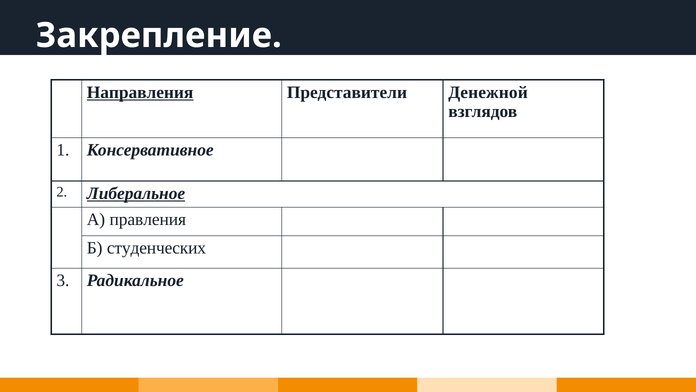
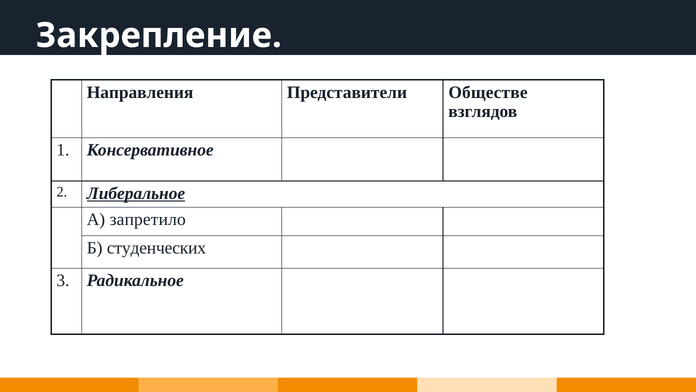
Направления underline: present -> none
Денежной: Денежной -> Обществе
правления: правления -> запретило
